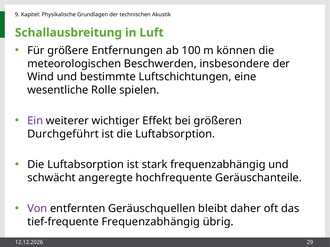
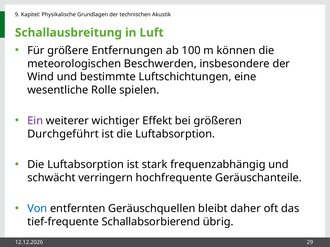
angeregte: angeregte -> verringern
Von colour: purple -> blue
tief-frequente Frequenzabhängig: Frequenzabhängig -> Schallabsorbierend
